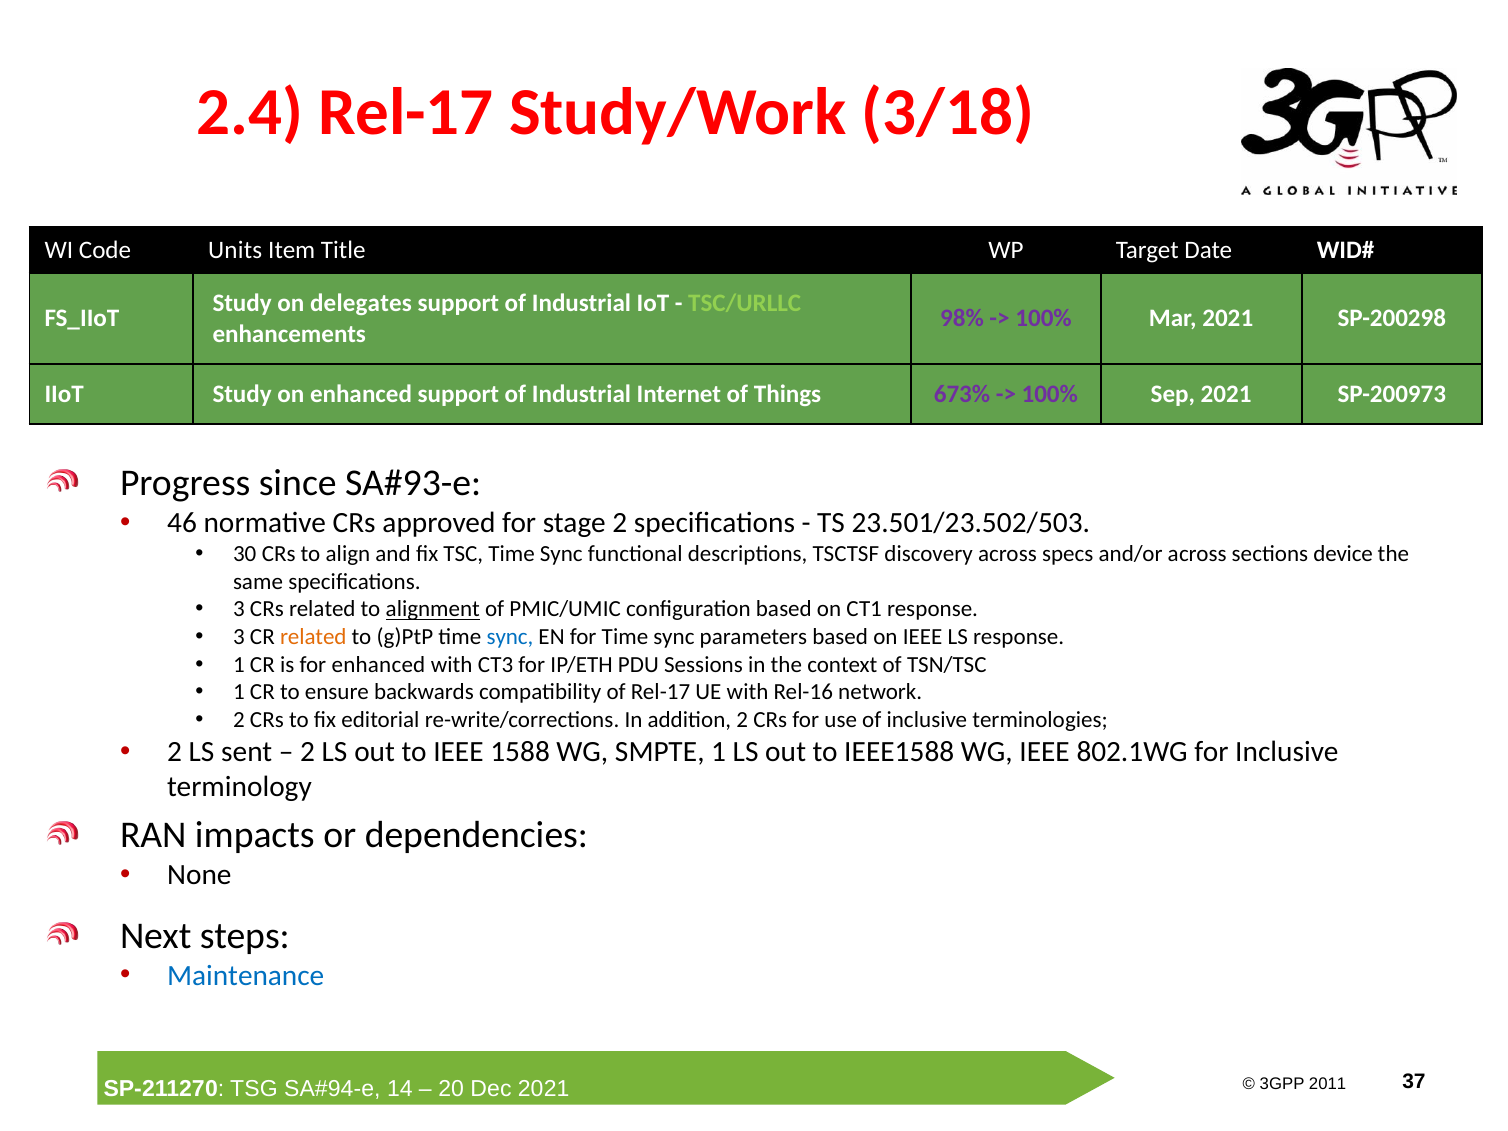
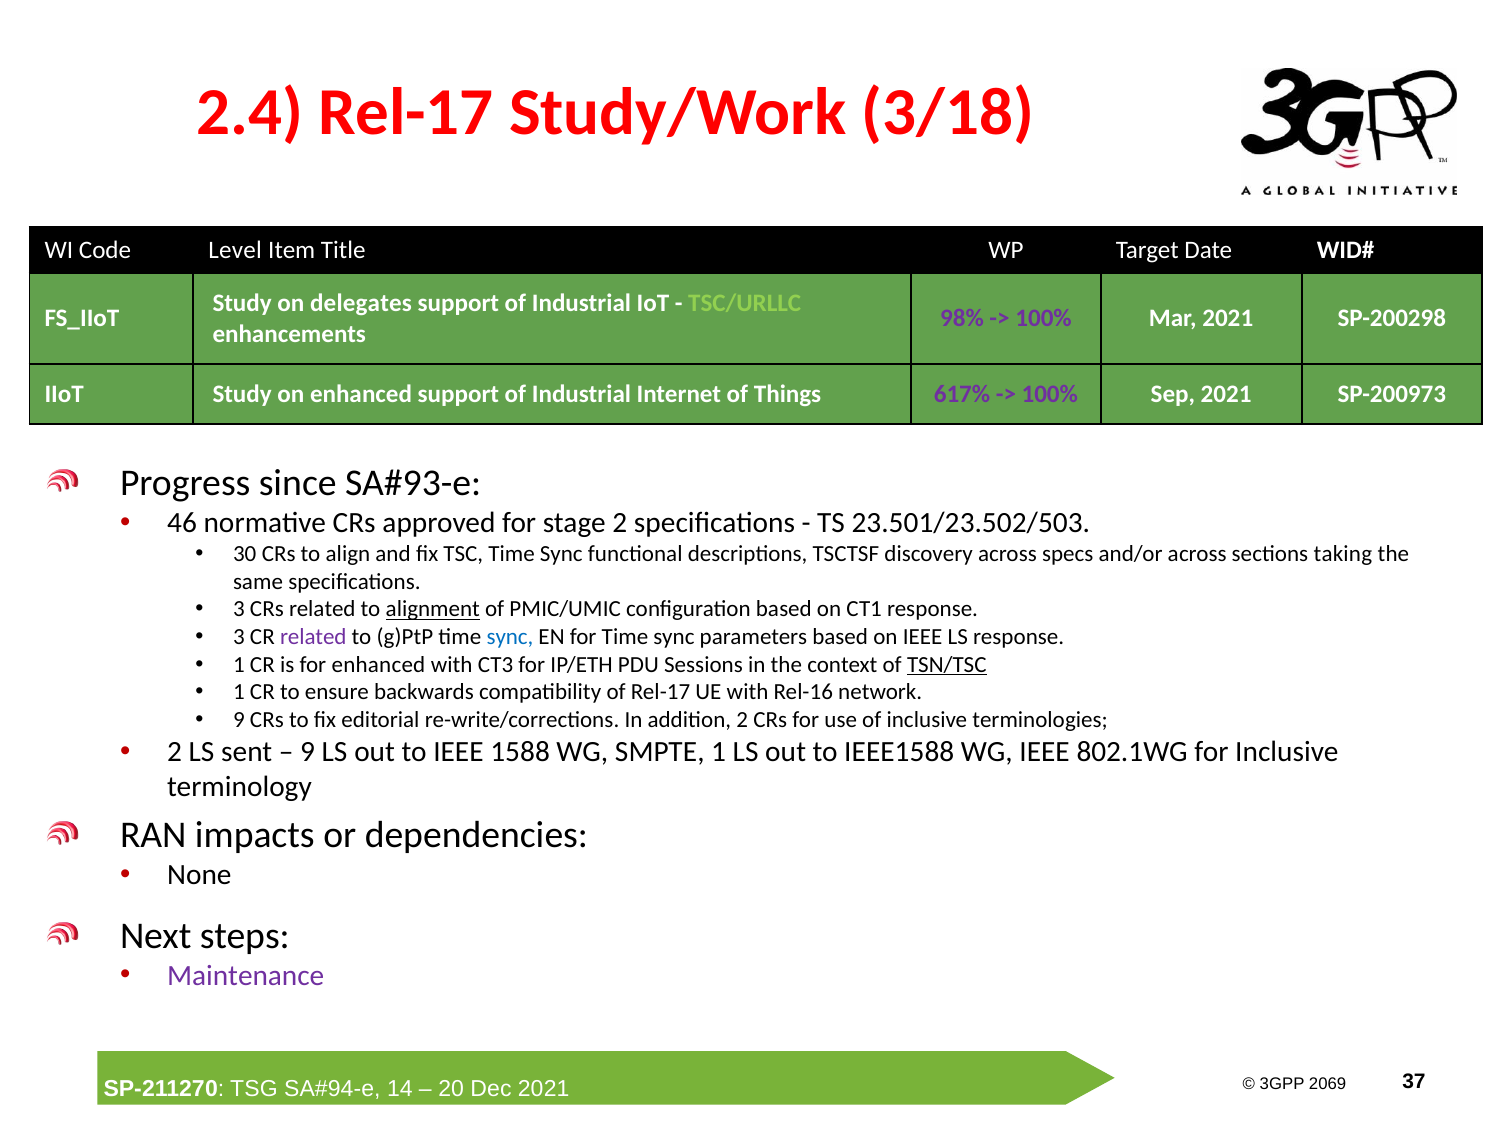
Units: Units -> Level
673%: 673% -> 617%
device: device -> taking
related at (313, 637) colour: orange -> purple
TSN/TSC underline: none -> present
2 at (239, 720): 2 -> 9
2 at (307, 752): 2 -> 9
Maintenance colour: blue -> purple
2011: 2011 -> 2069
